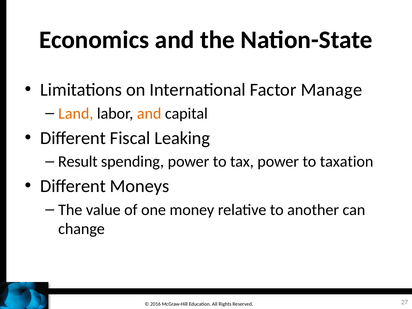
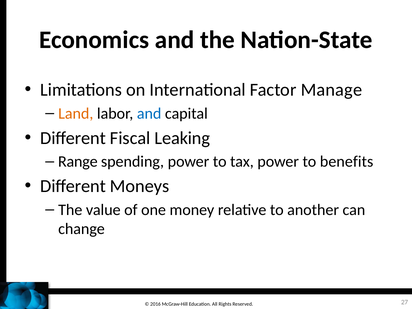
and at (149, 114) colour: orange -> blue
Result: Result -> Range
taxation: taxation -> benefits
